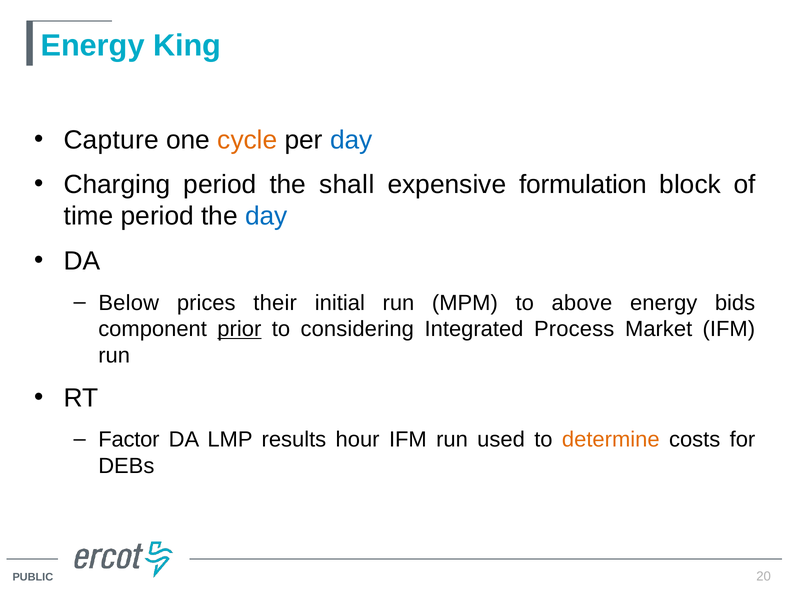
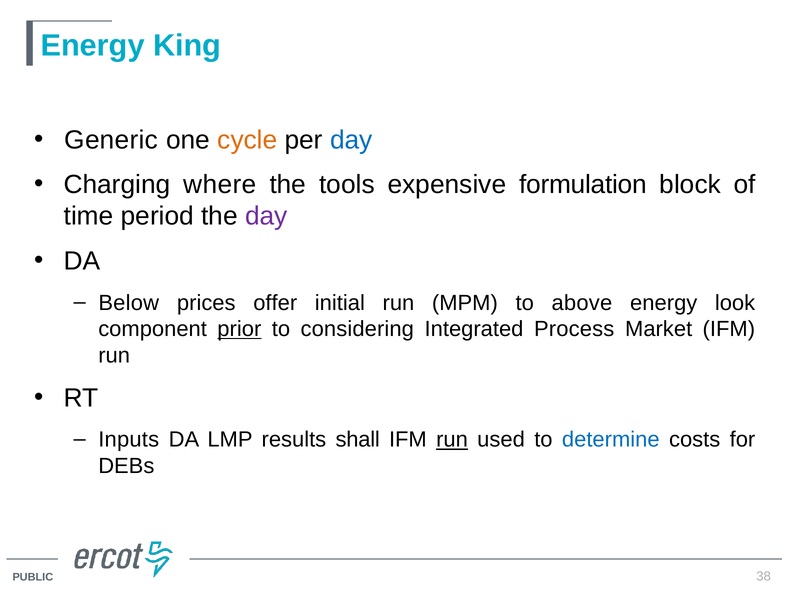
Capture: Capture -> Generic
Charging period: period -> where
shall: shall -> tools
day at (266, 216) colour: blue -> purple
their: their -> offer
bids: bids -> look
Factor: Factor -> Inputs
hour: hour -> shall
run at (452, 440) underline: none -> present
determine colour: orange -> blue
20: 20 -> 38
